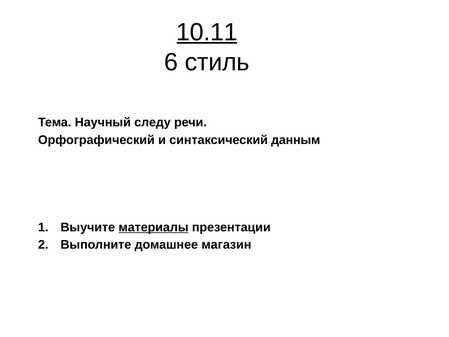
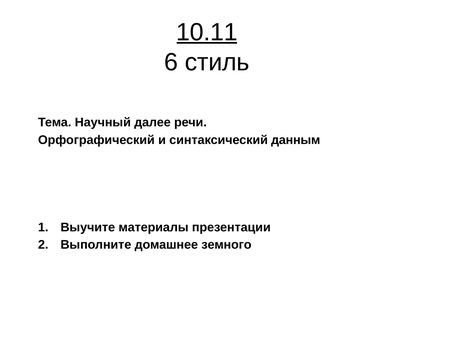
следу: следу -> далее
материалы underline: present -> none
магазин: магазин -> земного
